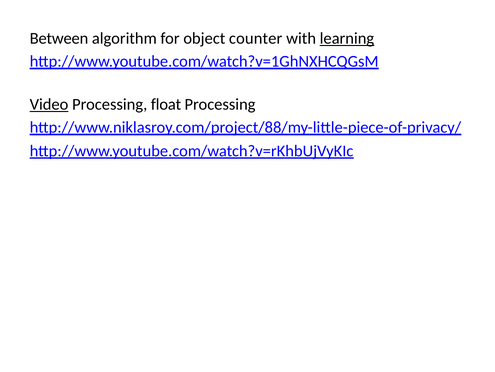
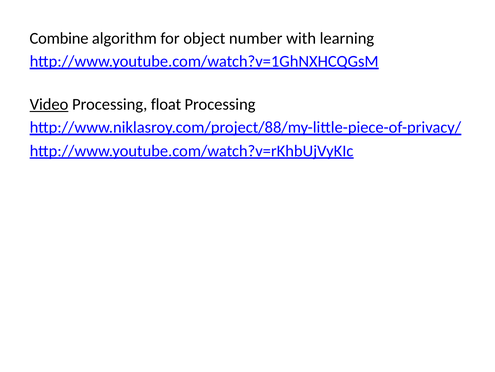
Between: Between -> Combine
counter: counter -> number
learning underline: present -> none
